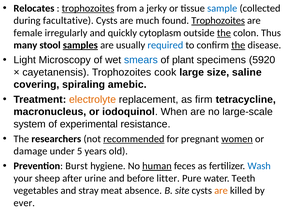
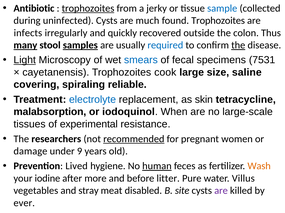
Relocates: Relocates -> Antibiotic
facultative: facultative -> uninfected
Trophozoites at (218, 21) underline: present -> none
female: female -> infects
cytoplasm: cytoplasm -> recovered
the at (224, 33) underline: present -> none
many underline: none -> present
Light underline: none -> present
plant: plant -> fecal
5920: 5920 -> 7531
amebic: amebic -> reliable
electrolyte colour: orange -> blue
firm: firm -> skin
macronucleus: macronucleus -> malabsorption
system: system -> tissues
women underline: present -> none
5: 5 -> 9
Burst: Burst -> Lived
Wash colour: blue -> orange
sheep: sheep -> iodine
urine: urine -> more
Teeth: Teeth -> Villus
absence: absence -> disabled
are at (221, 191) colour: orange -> purple
